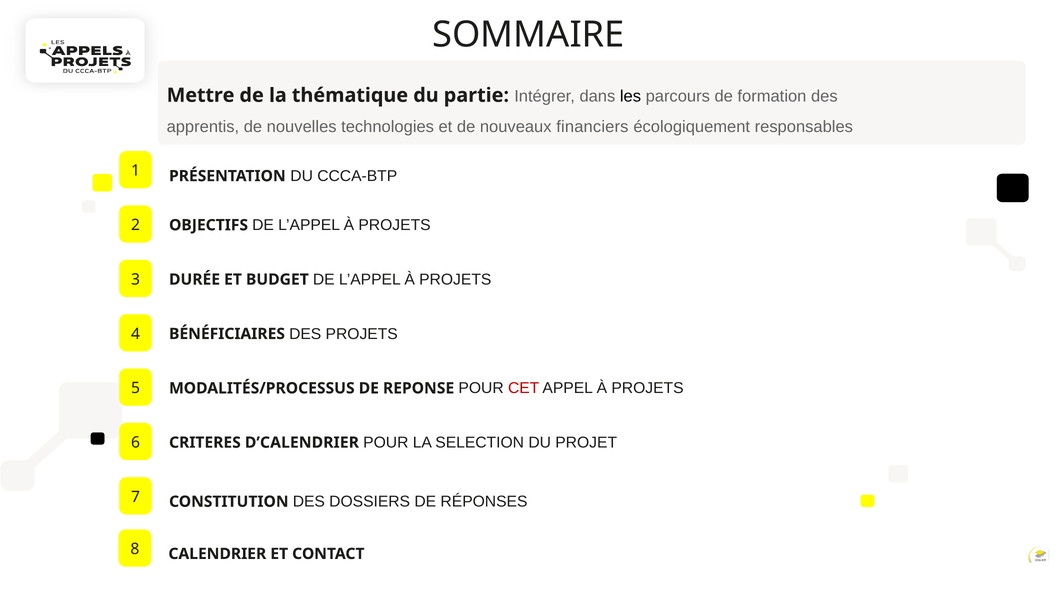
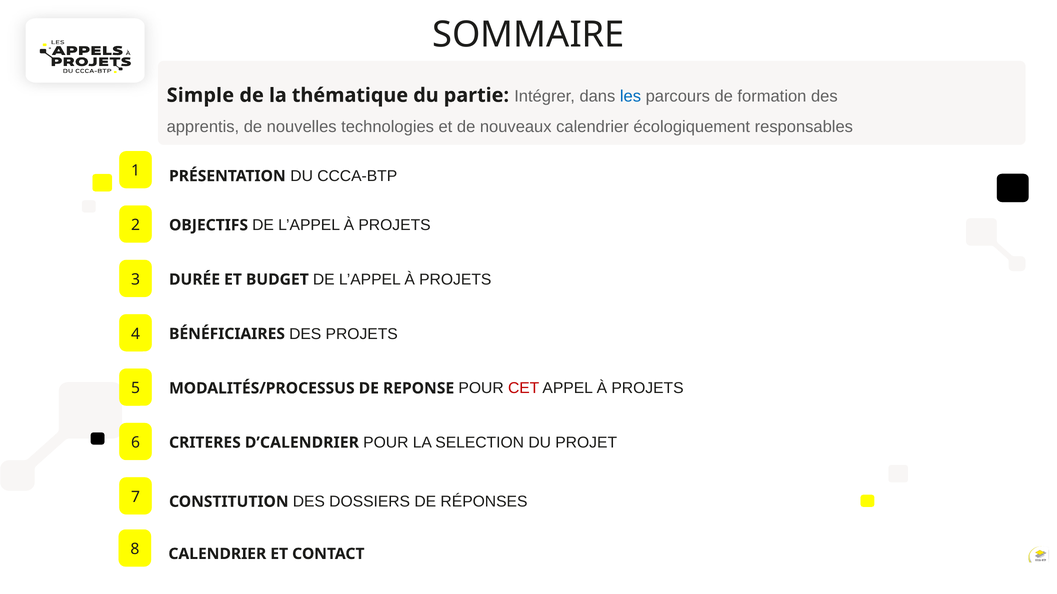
Mettre: Mettre -> Simple
les colour: black -> blue
nouveaux financiers: financiers -> calendrier
